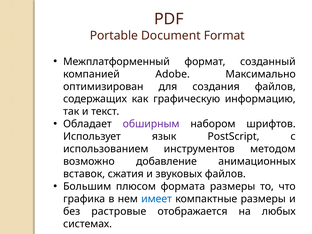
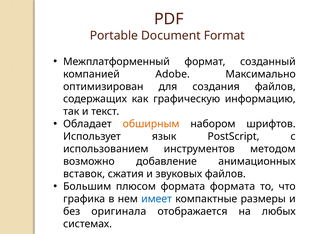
обширным colour: purple -> orange
формата размеры: размеры -> формата
растровые: растровые -> оригинала
